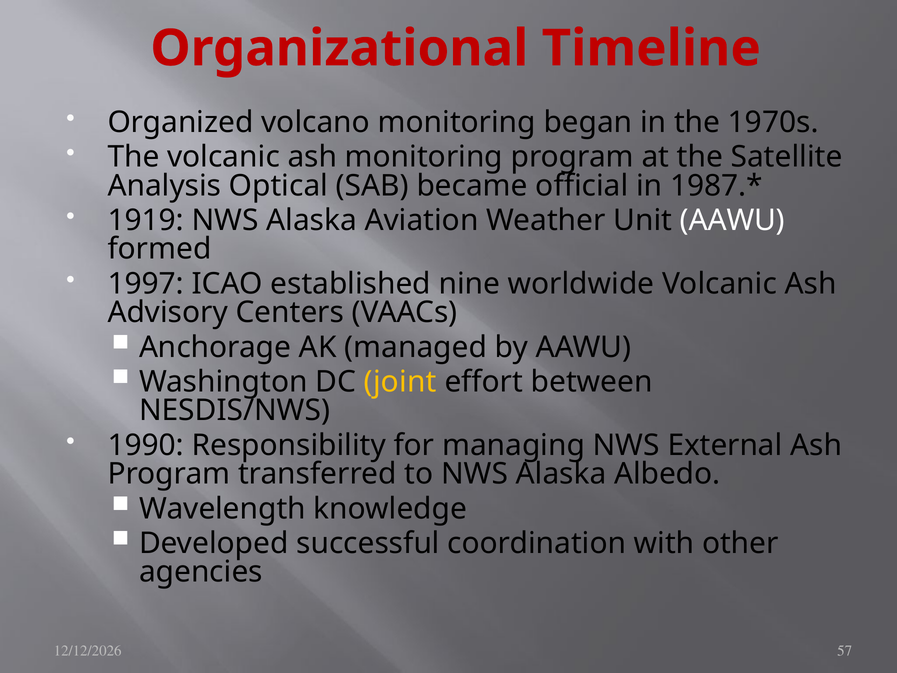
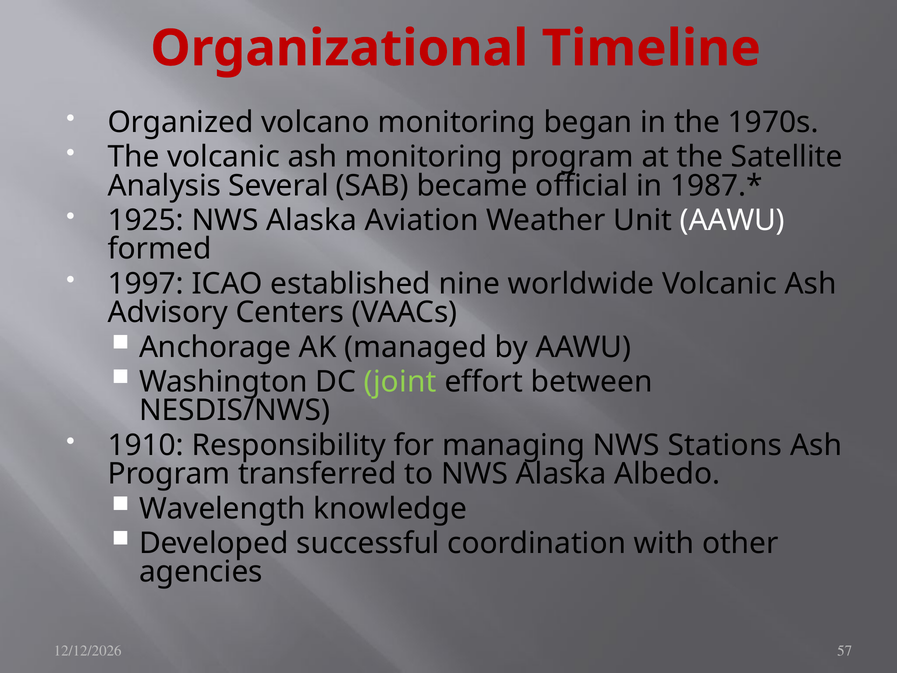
Optical: Optical -> Several
1919: 1919 -> 1925
joint colour: yellow -> light green
1990: 1990 -> 1910
External: External -> Stations
